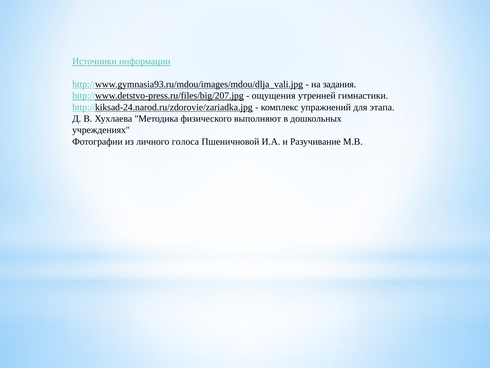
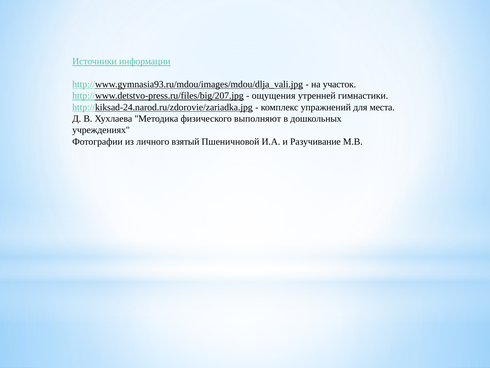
задания: задания -> участок
этапа: этапа -> места
голоса: голоса -> взятый
